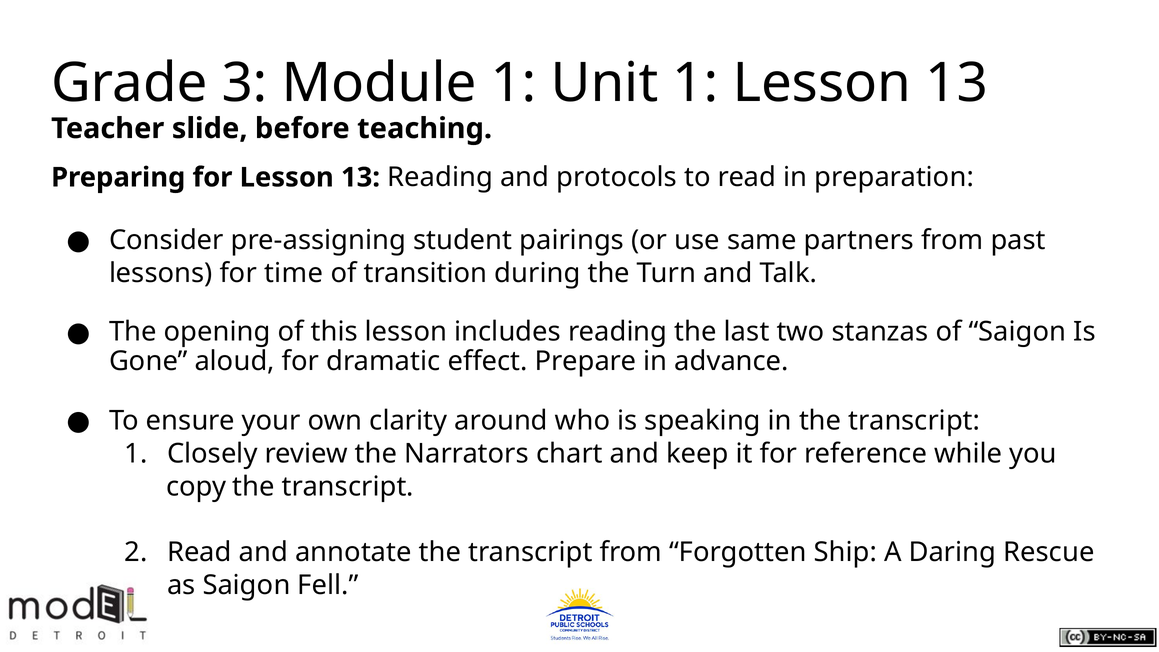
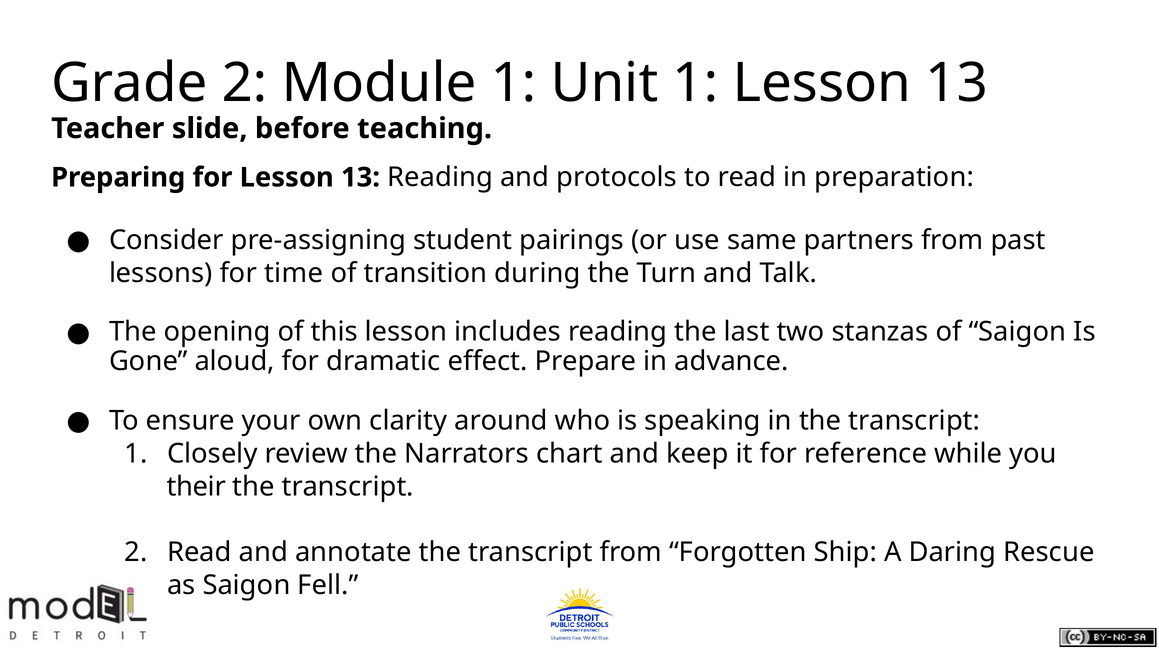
Grade 3: 3 -> 2
copy: copy -> their
